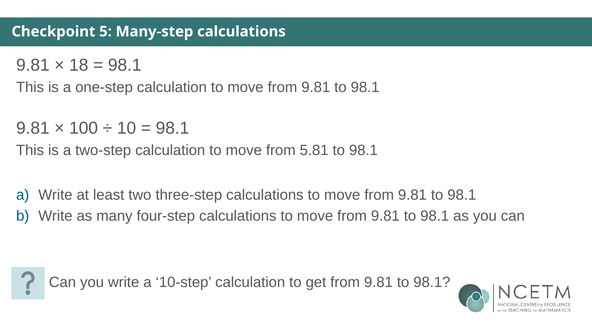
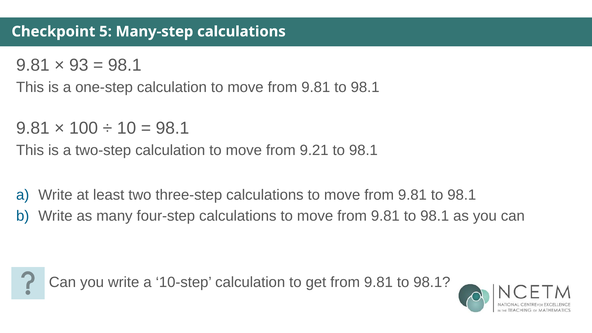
18: 18 -> 93
5.81: 5.81 -> 9.21
